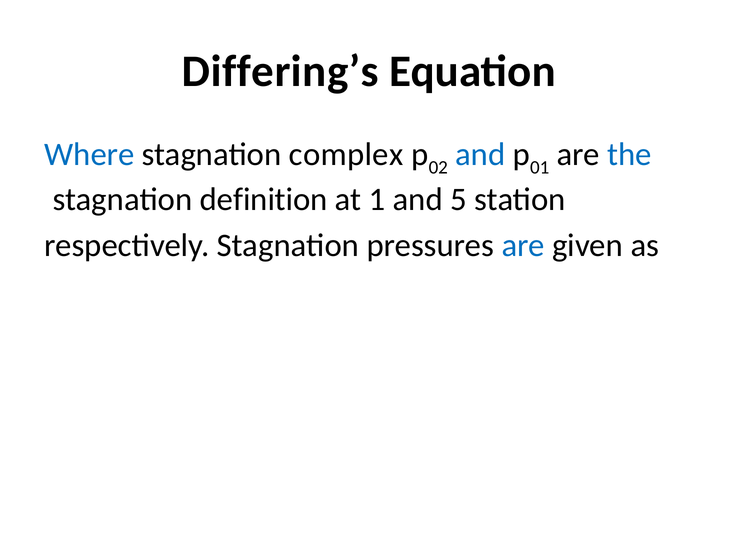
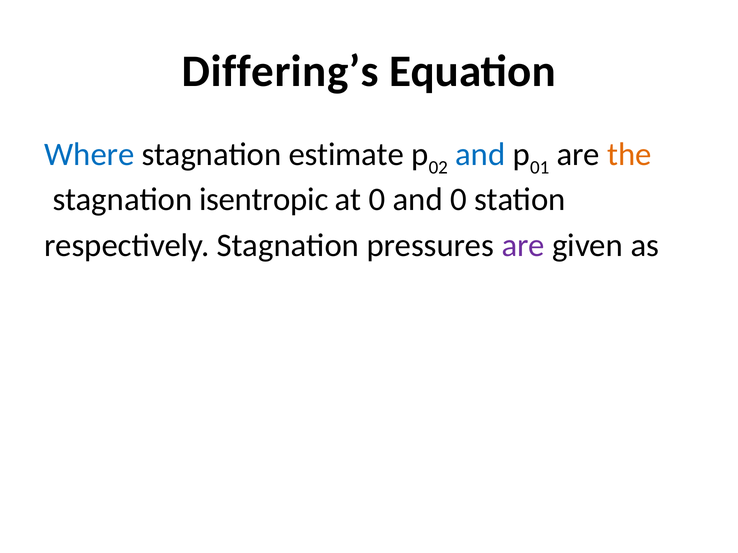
complex: complex -> estimate
the colour: blue -> orange
definition: definition -> isentropic
at 1: 1 -> 0
and 5: 5 -> 0
are at (523, 246) colour: blue -> purple
